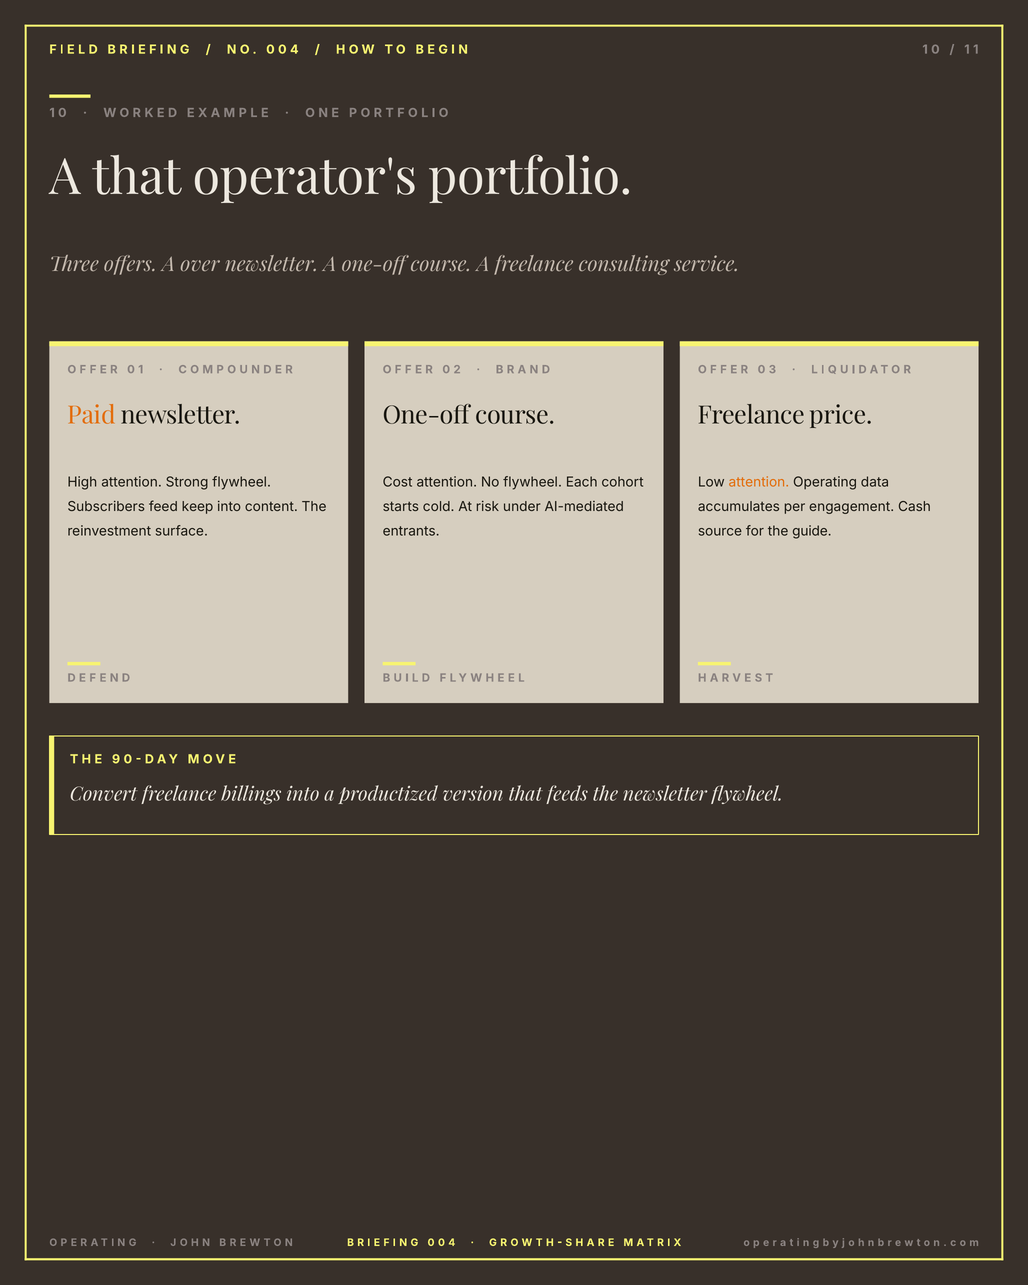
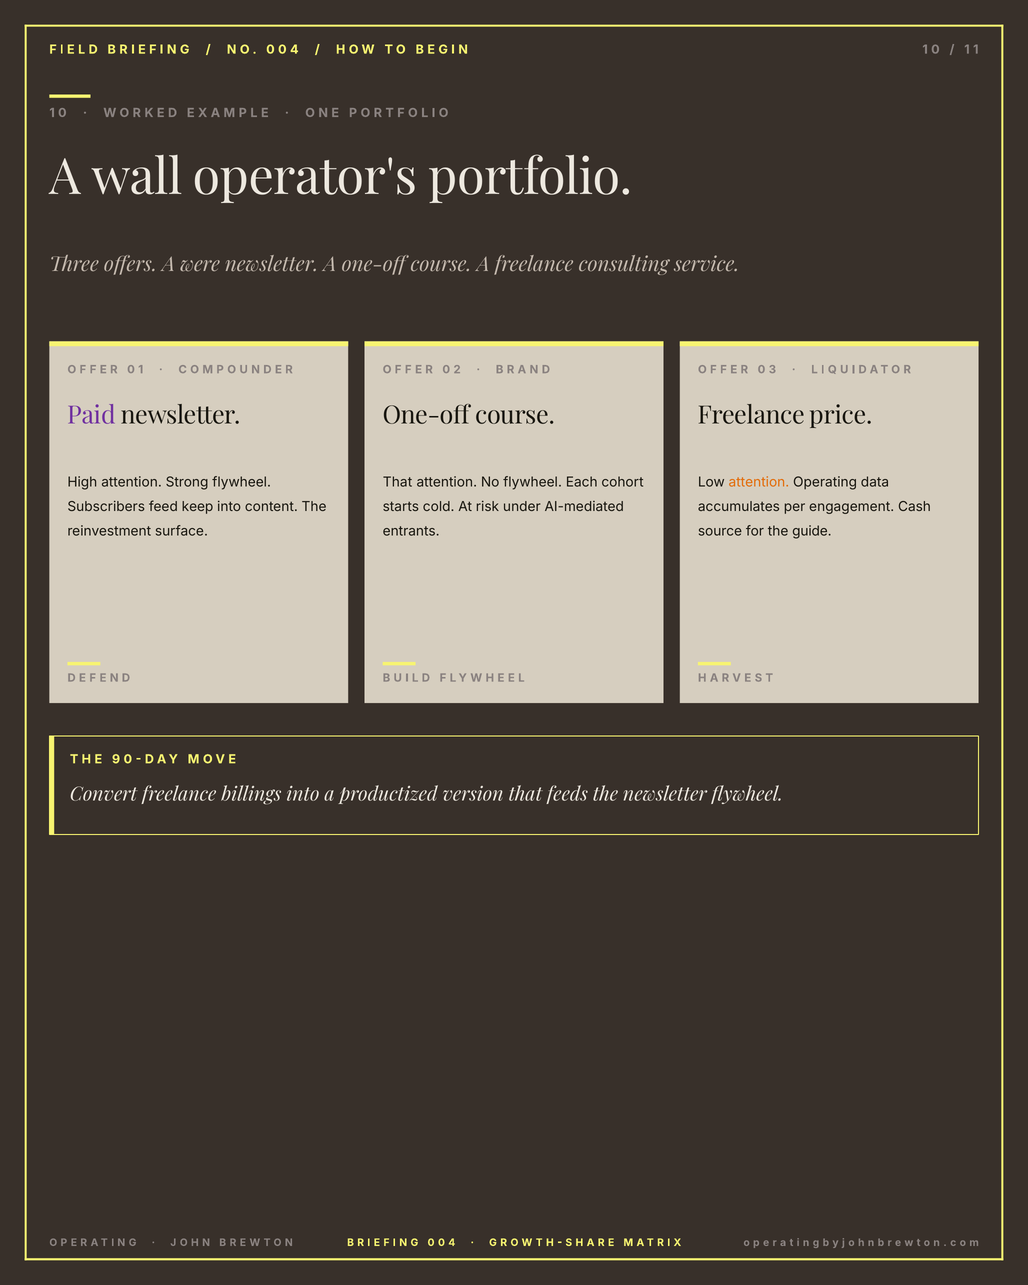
A that: that -> wall
over: over -> were
Paid colour: orange -> purple
Cost at (398, 482): Cost -> That
